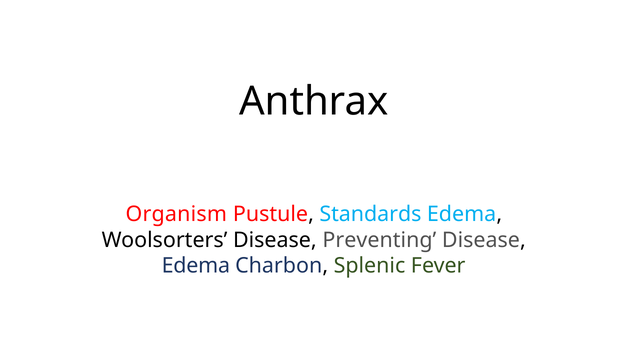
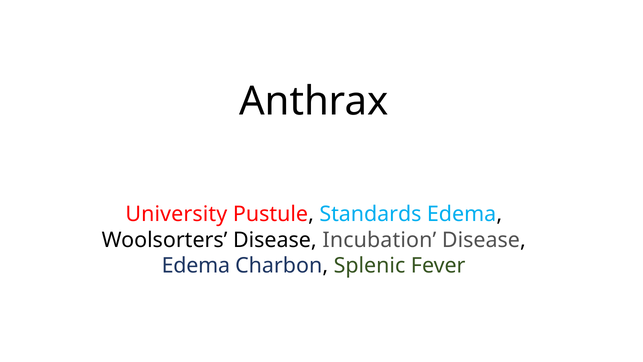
Organism: Organism -> University
Preventing: Preventing -> Incubation
